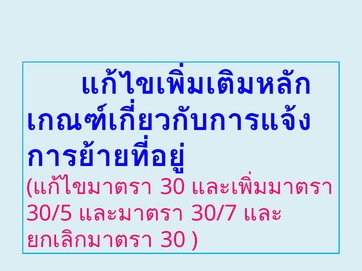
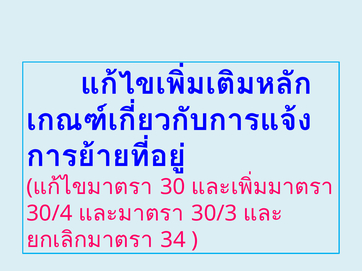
30/5: 30/5 -> 30/4
30/7: 30/7 -> 30/3
30 at (173, 240): 30 -> 34
